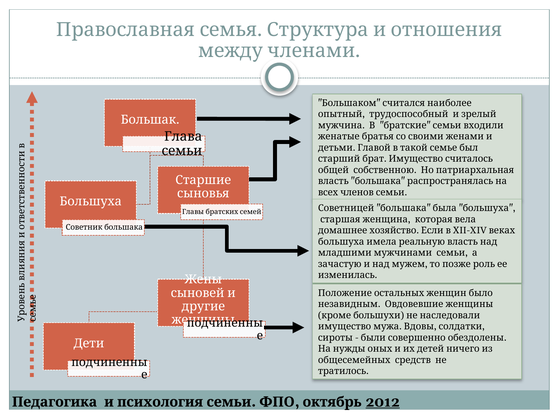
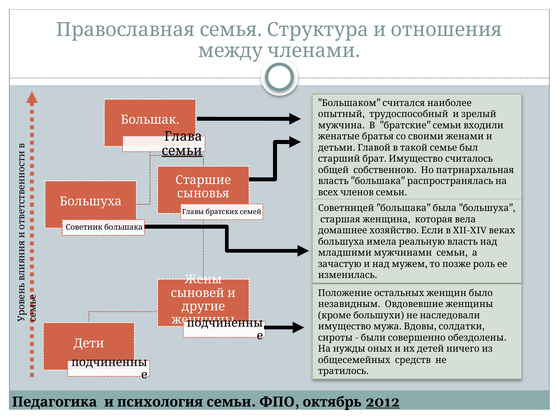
семьи at (182, 151) underline: none -> present
